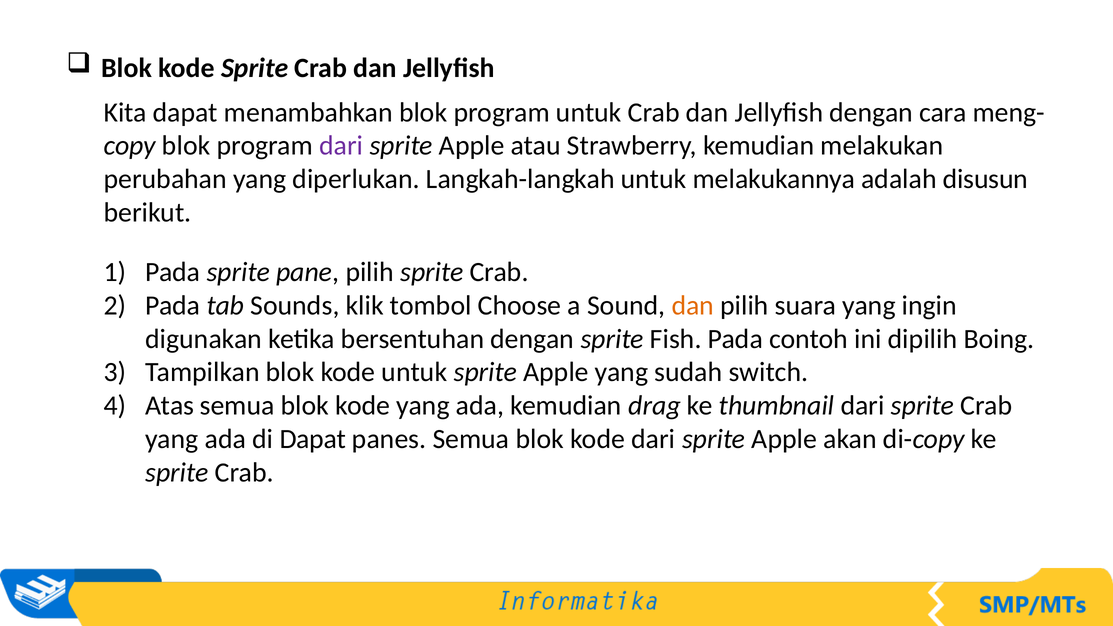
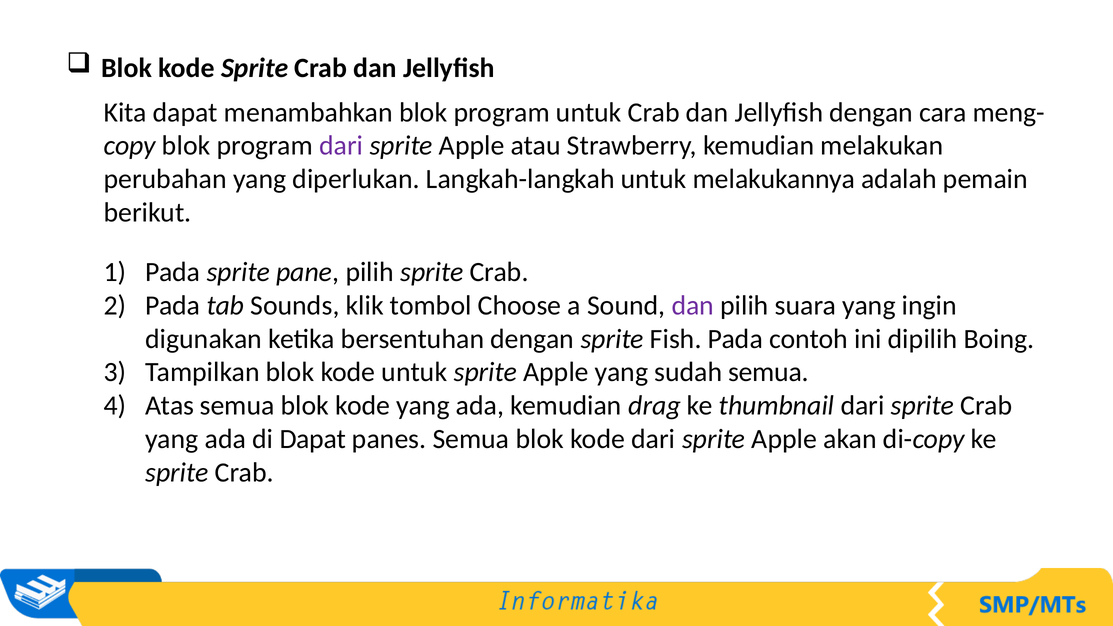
disusun: disusun -> pemain
dan at (693, 306) colour: orange -> purple
sudah switch: switch -> semua
